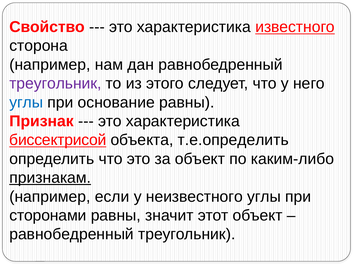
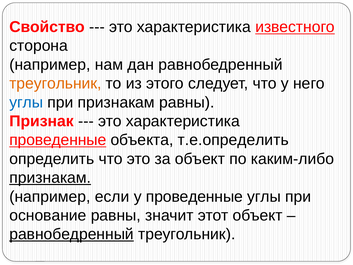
треугольник at (55, 83) colour: purple -> orange
при основание: основание -> признакам
биссектрисой at (58, 140): биссектрисой -> проведенные
у неизвестного: неизвестного -> проведенные
сторонами: сторонами -> основание
равнобедренный at (72, 234) underline: none -> present
